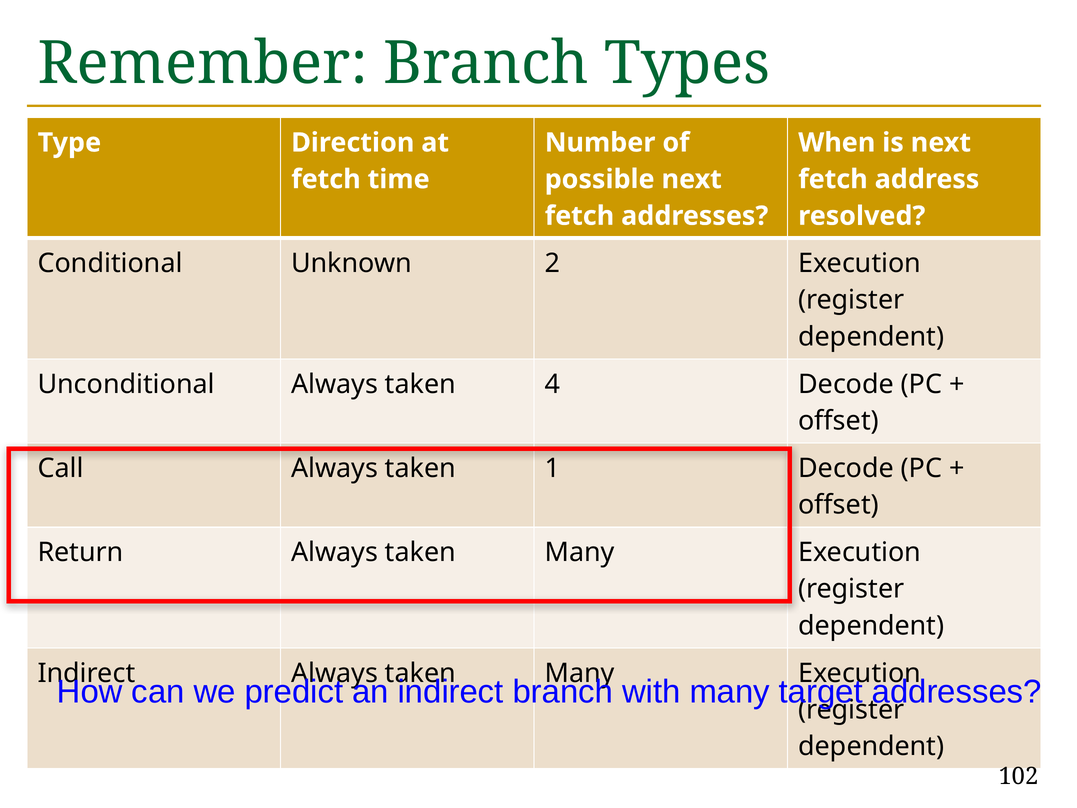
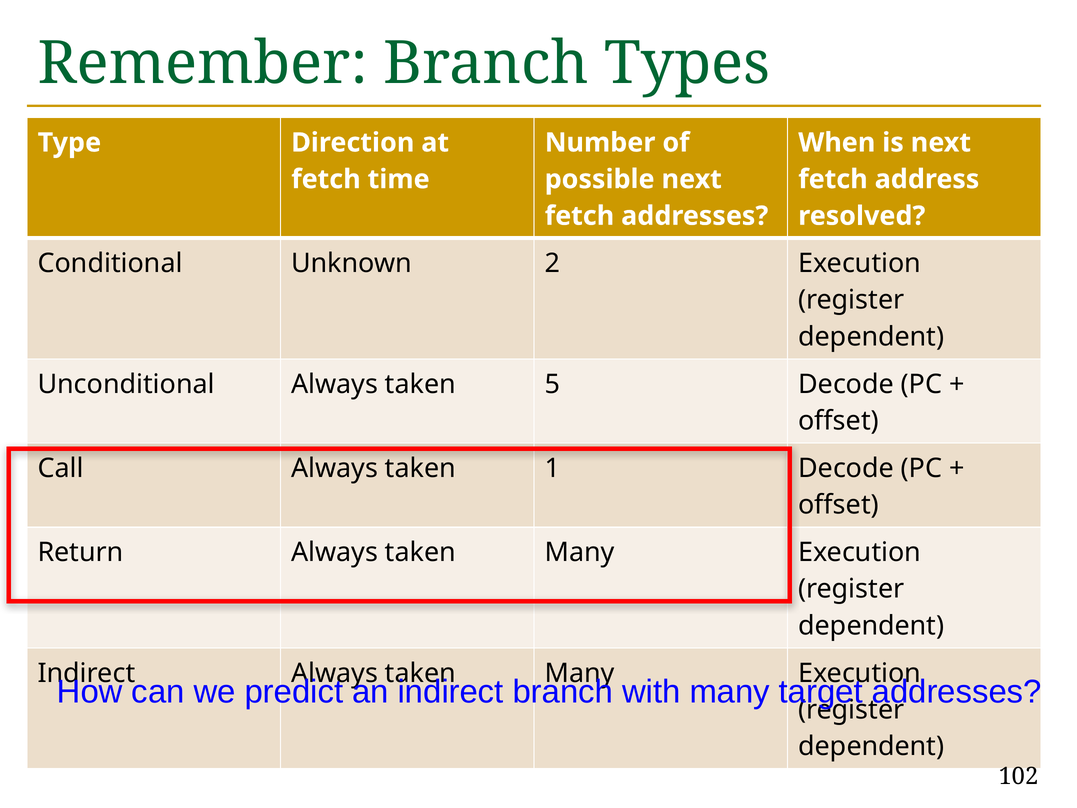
4: 4 -> 5
